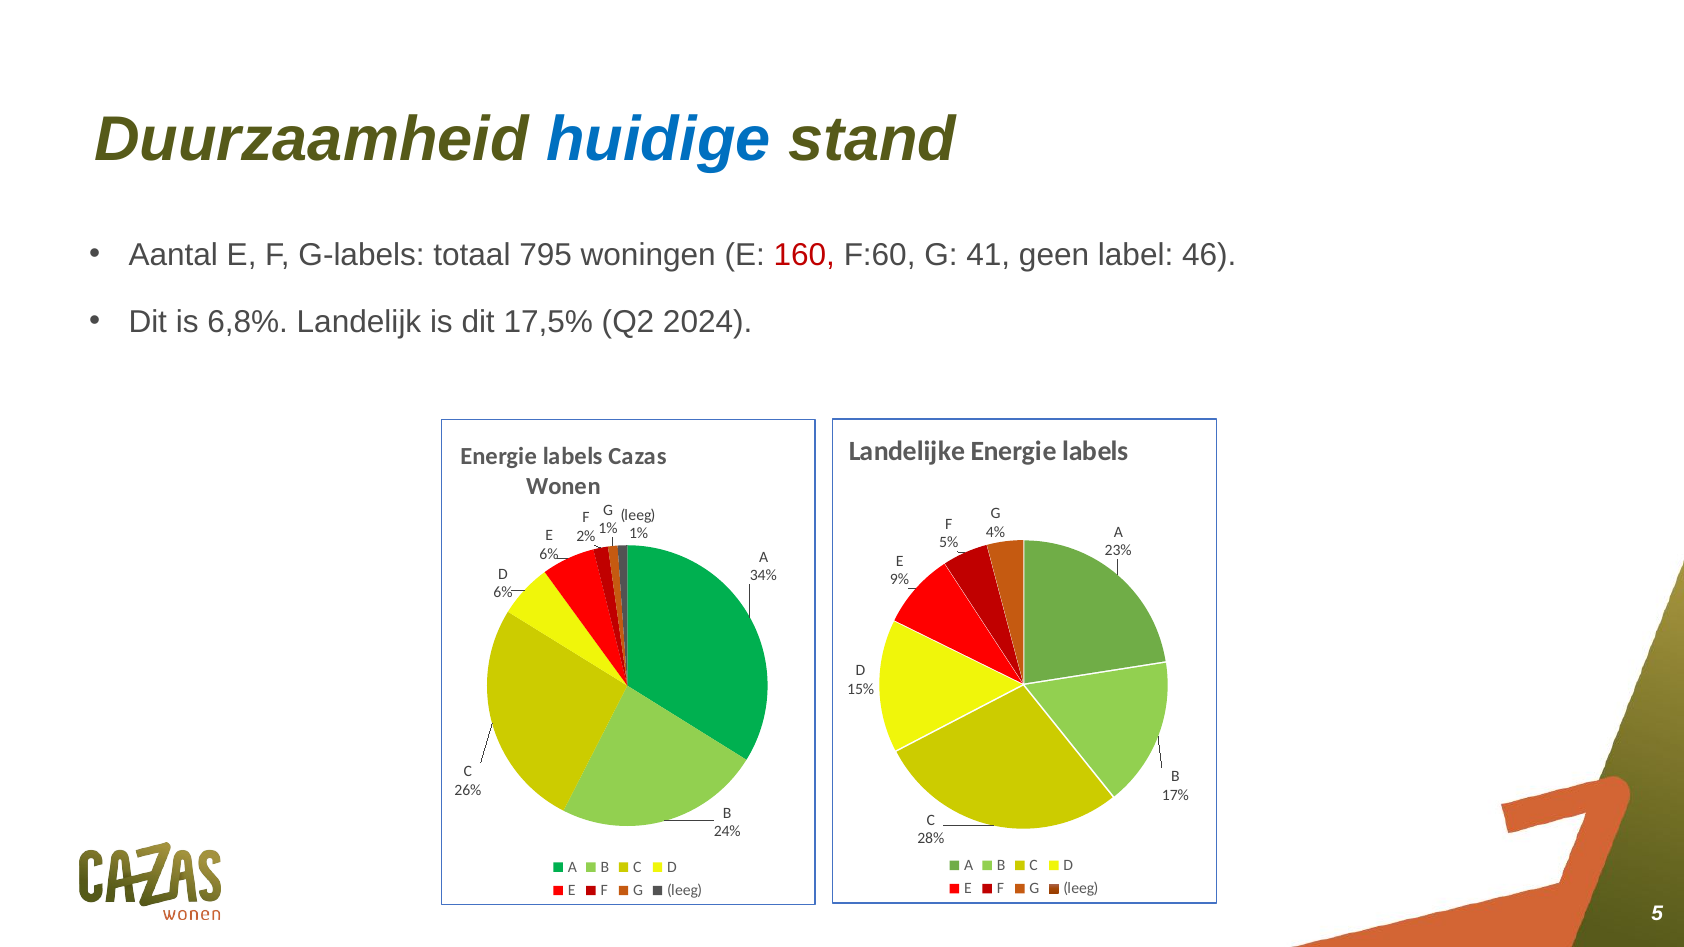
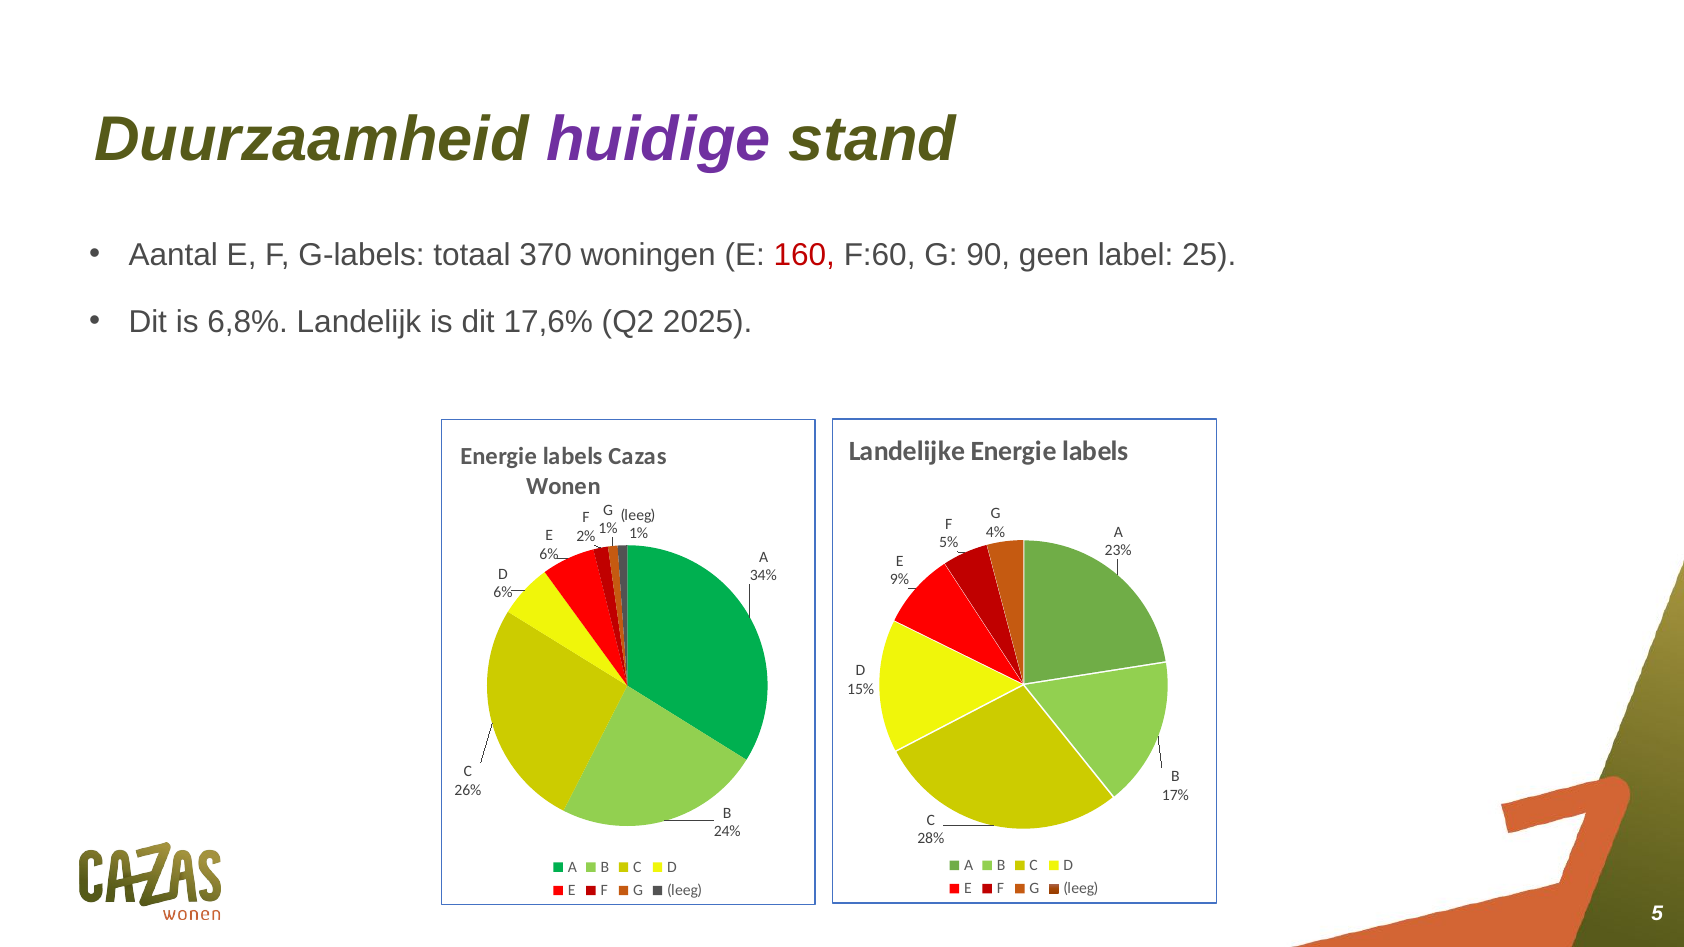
huidige colour: blue -> purple
795: 795 -> 370
41: 41 -> 90
46: 46 -> 25
17,5%: 17,5% -> 17,6%
2024: 2024 -> 2025
